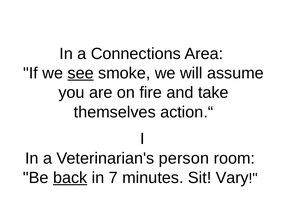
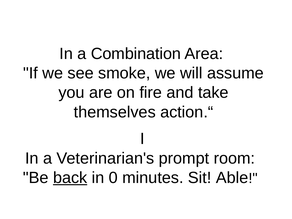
Connections: Connections -> Combination
see underline: present -> none
person: person -> prompt
7: 7 -> 0
Vary: Vary -> Able
